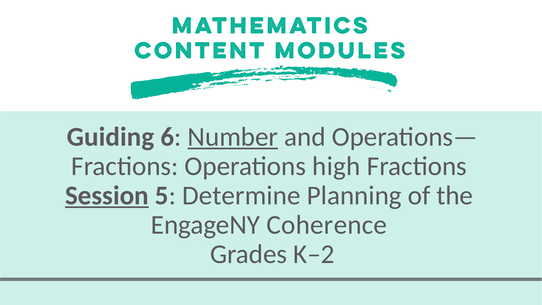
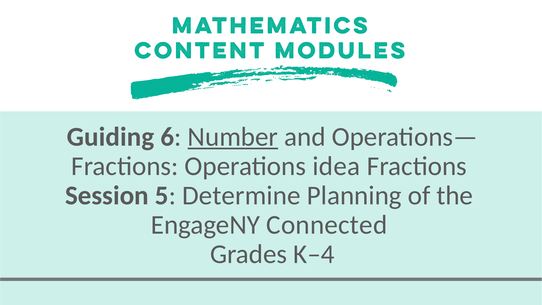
high: high -> idea
Session underline: present -> none
Coherence: Coherence -> Connected
K–2: K–2 -> K–4
